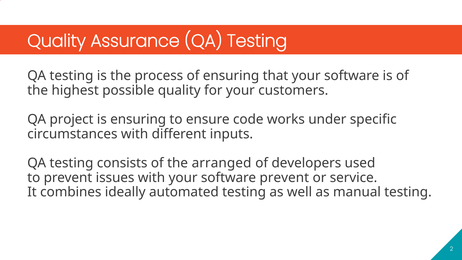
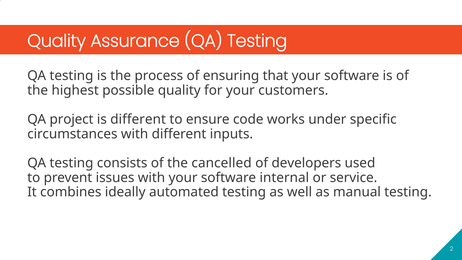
is ensuring: ensuring -> different
arranged: arranged -> cancelled
software prevent: prevent -> internal
